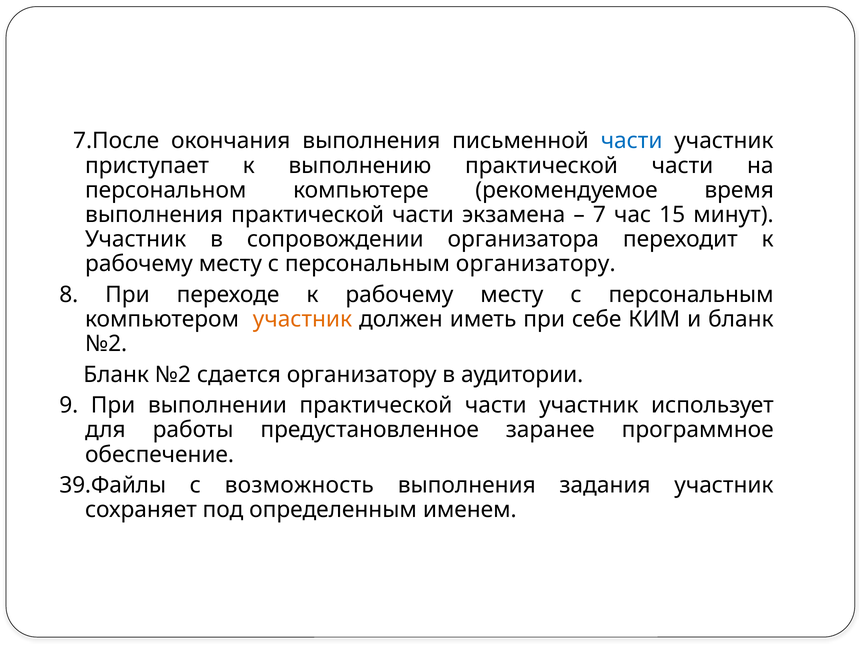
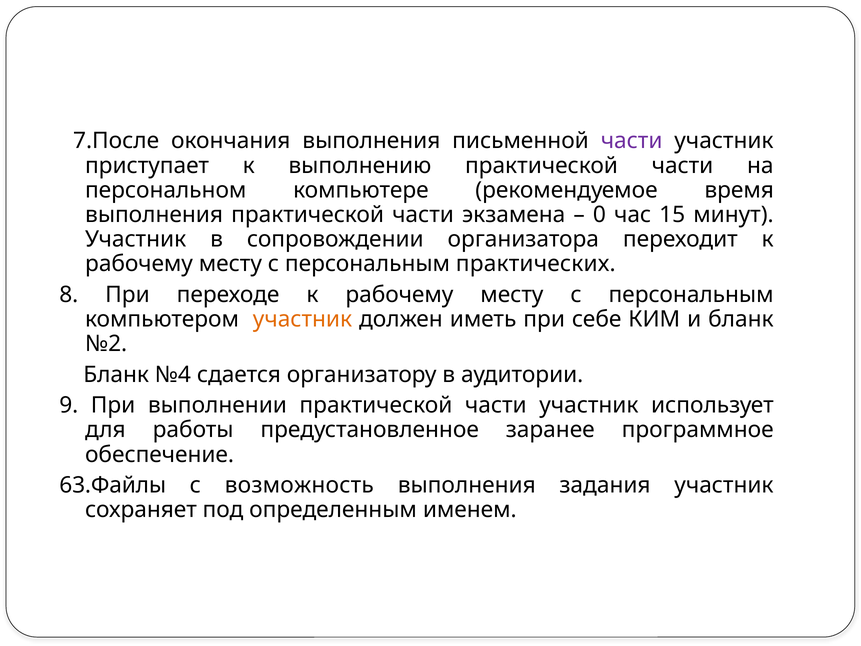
части at (632, 141) colour: blue -> purple
7: 7 -> 0
персональным организатору: организатору -> практических
№2 at (173, 374): №2 -> №4
39.Файлы: 39.Файлы -> 63.Файлы
